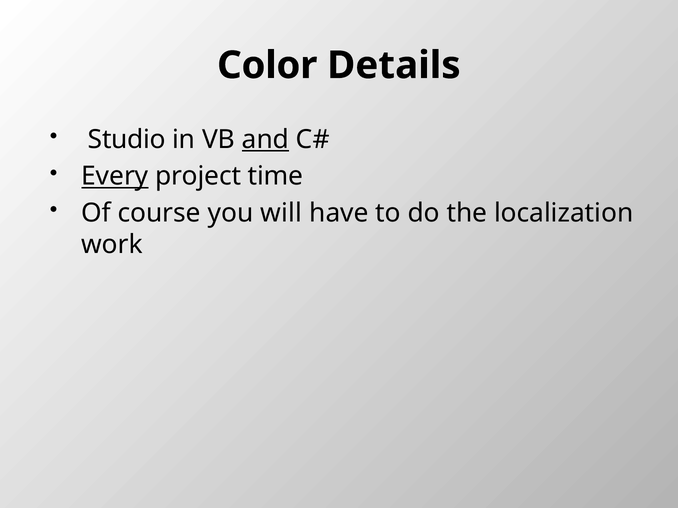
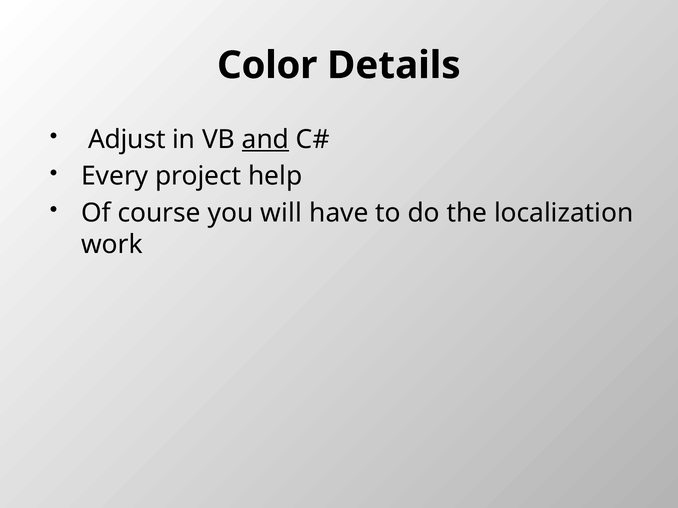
Studio: Studio -> Adjust
Every underline: present -> none
time: time -> help
